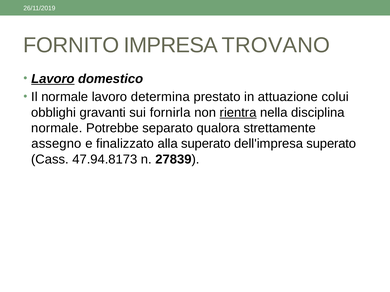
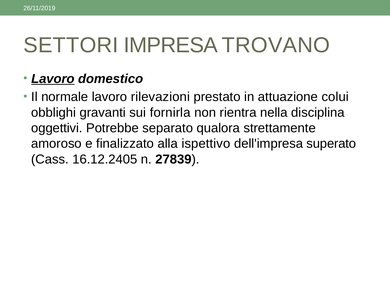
FORNITO: FORNITO -> SETTORI
determina: determina -> rilevazioni
rientra underline: present -> none
normale at (57, 128): normale -> oggettivi
assegno: assegno -> amoroso
alla superato: superato -> ispettivo
47.94.8173: 47.94.8173 -> 16.12.2405
